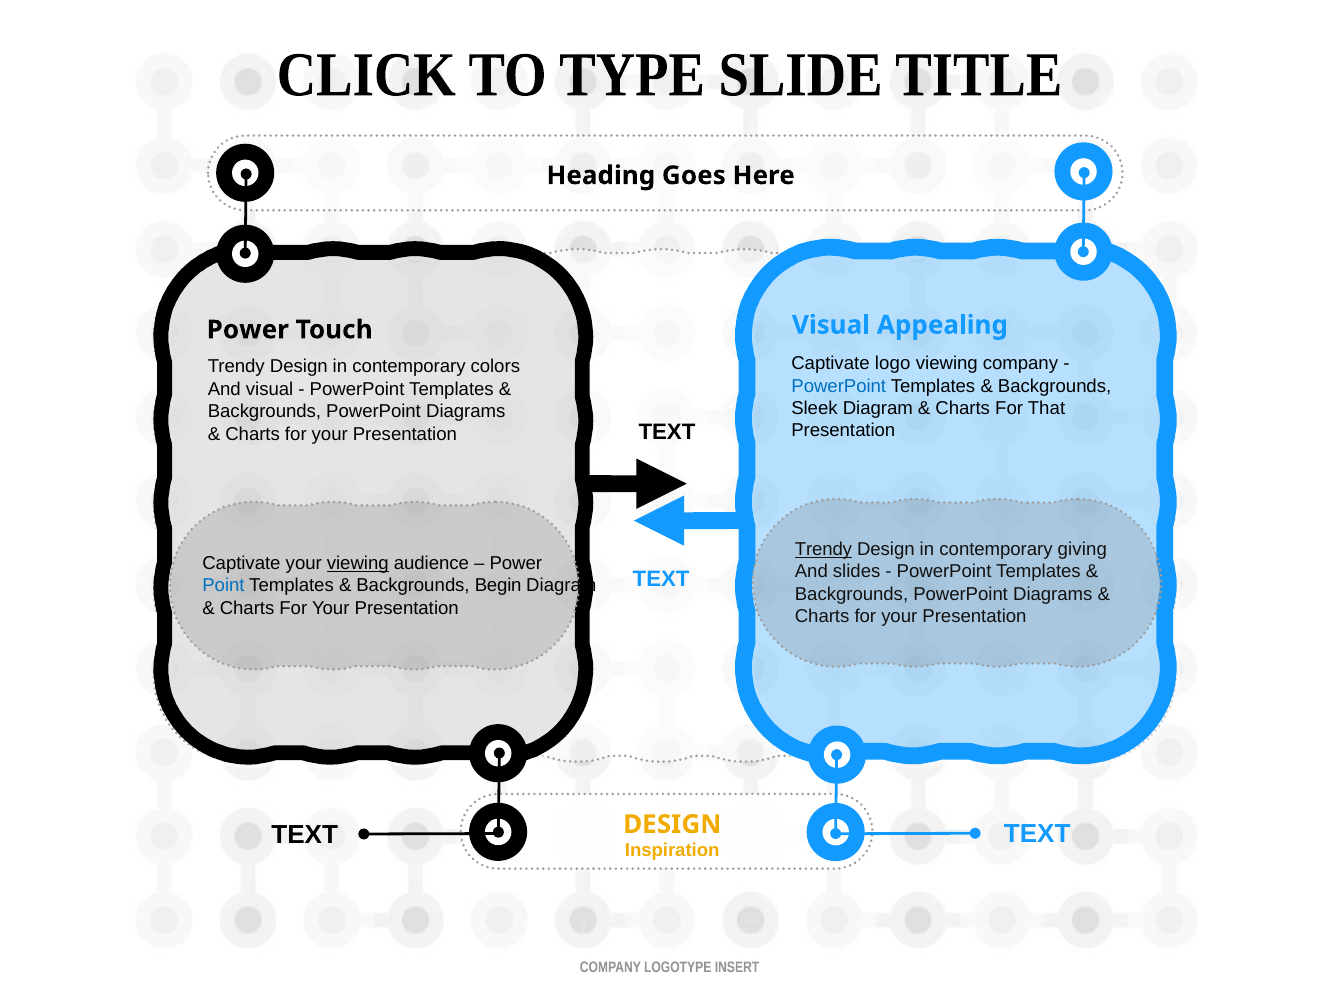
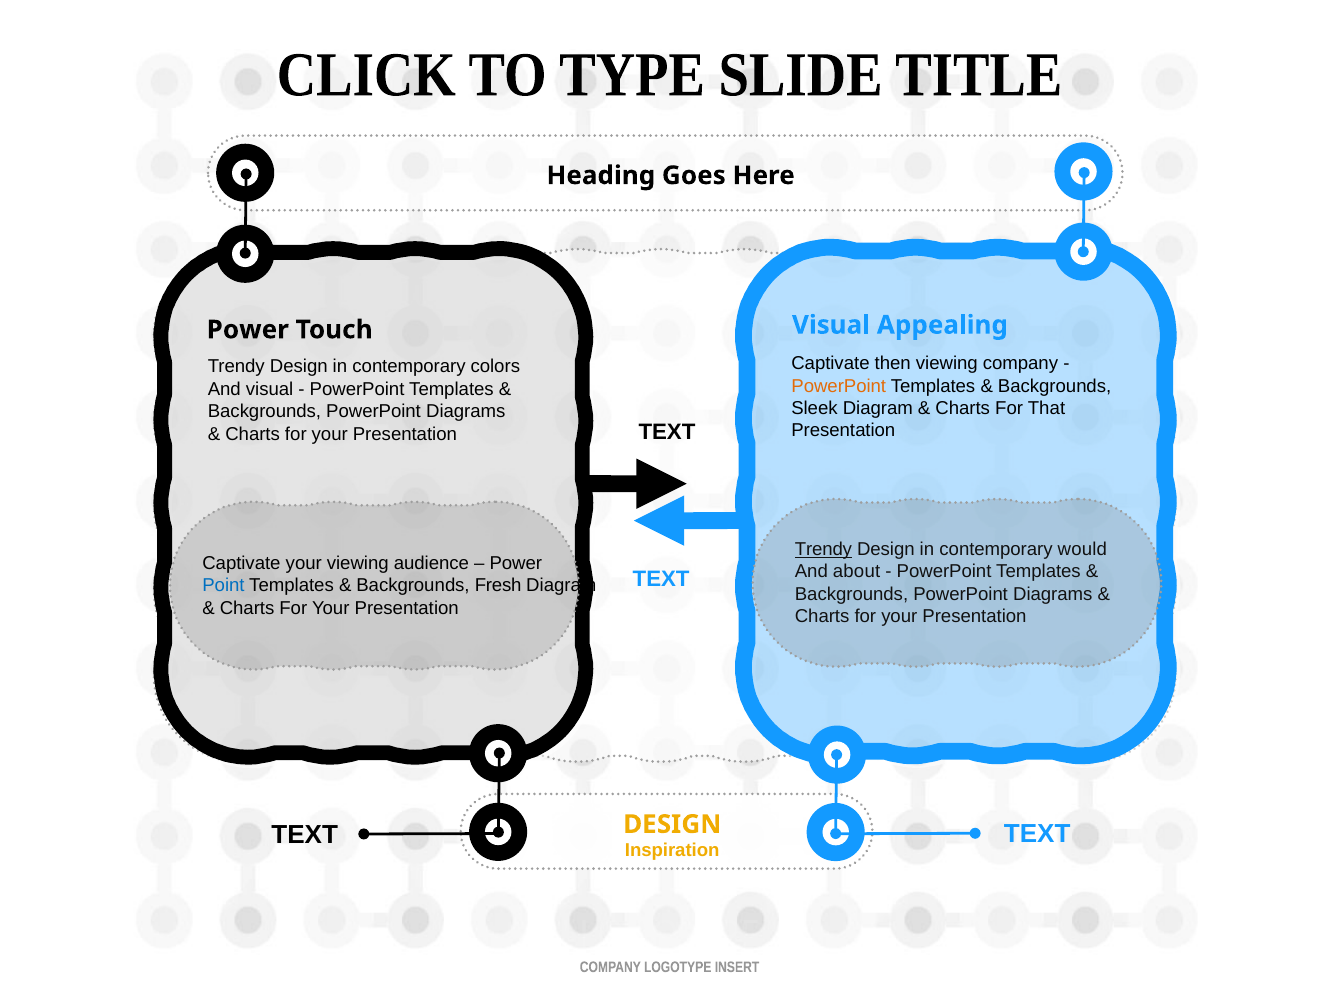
logo: logo -> then
PowerPoint at (839, 386) colour: blue -> orange
giving: giving -> would
viewing at (358, 563) underline: present -> none
slides: slides -> about
Begin: Begin -> Fresh
